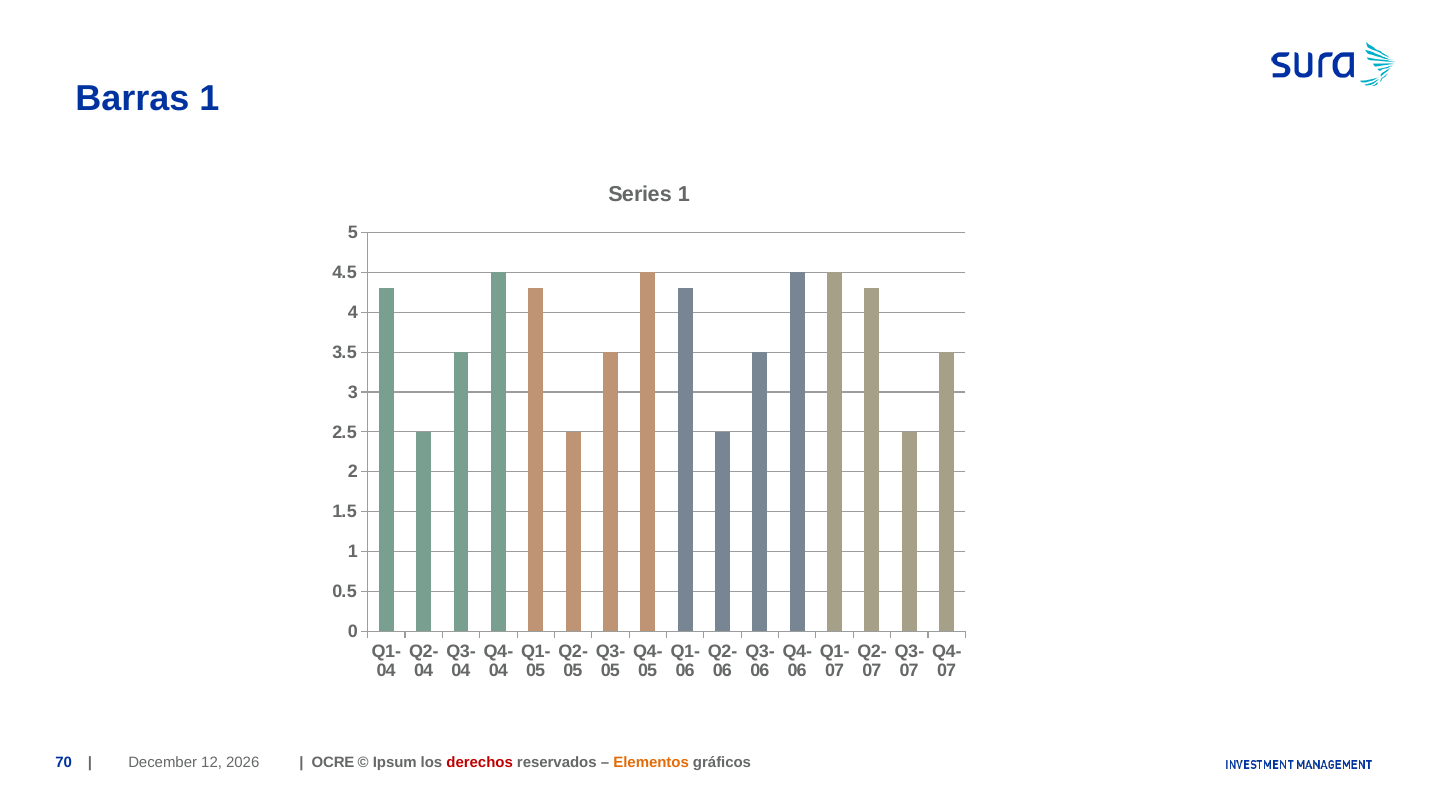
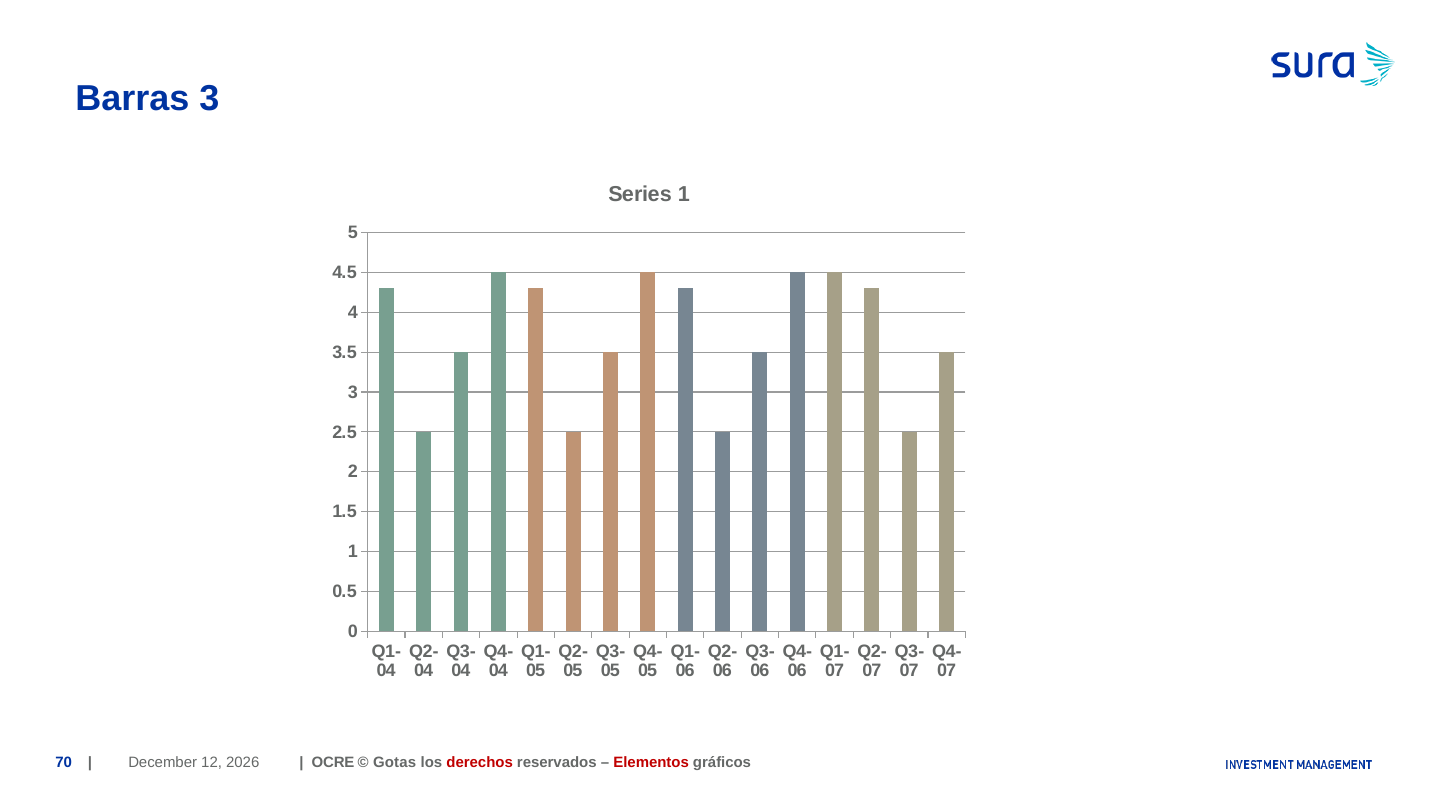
Barras 1: 1 -> 3
Ipsum: Ipsum -> Gotas
Elementos colour: orange -> red
